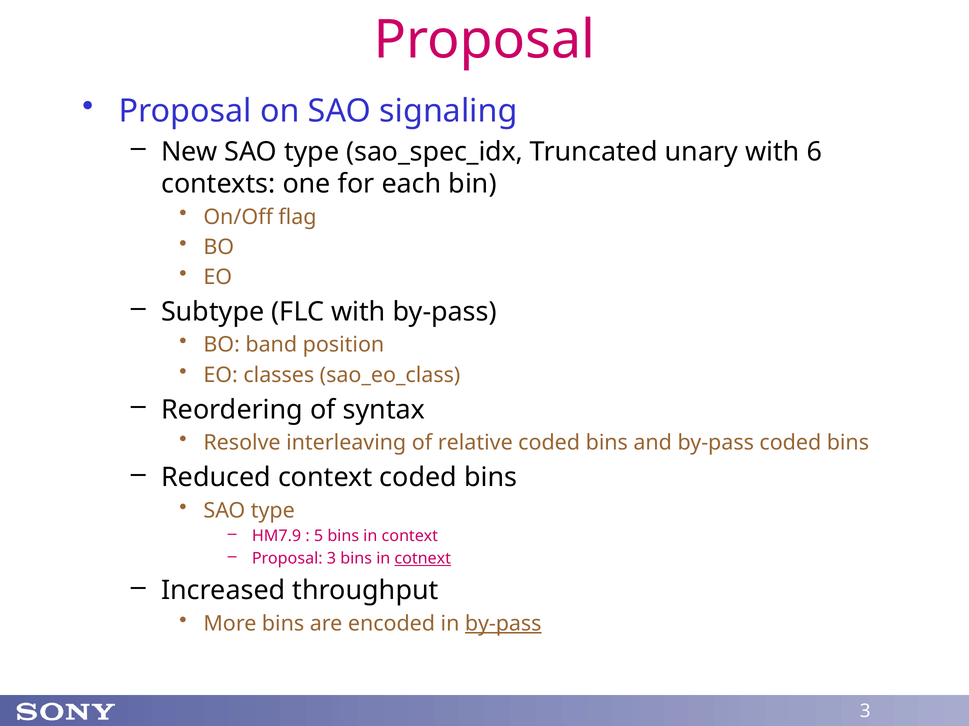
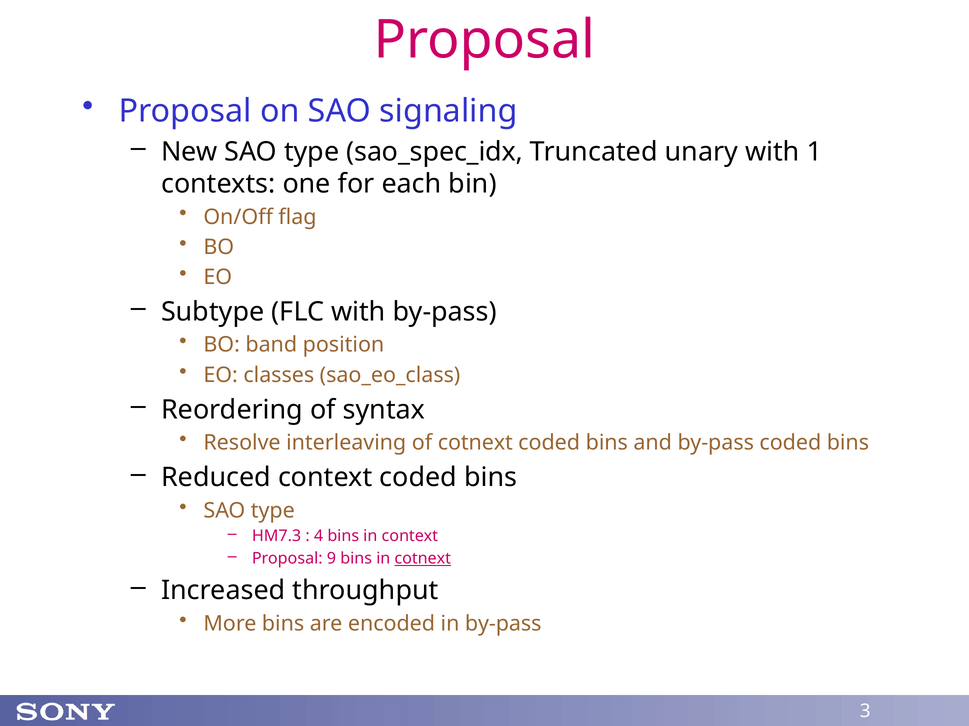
6: 6 -> 1
of relative: relative -> cotnext
HM7.9: HM7.9 -> HM7.3
5: 5 -> 4
Proposal 3: 3 -> 9
by-pass at (503, 624) underline: present -> none
